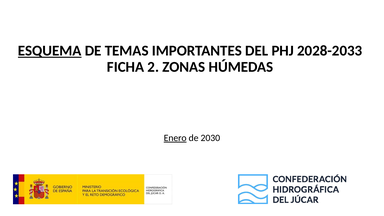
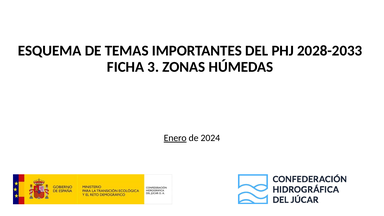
ESQUEMA underline: present -> none
2: 2 -> 3
2030: 2030 -> 2024
